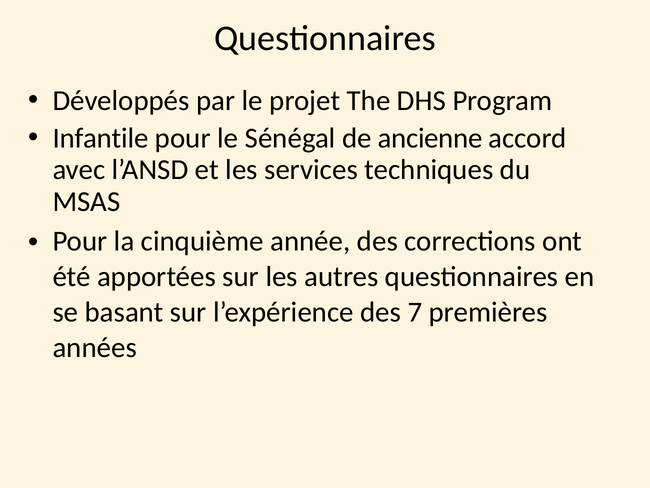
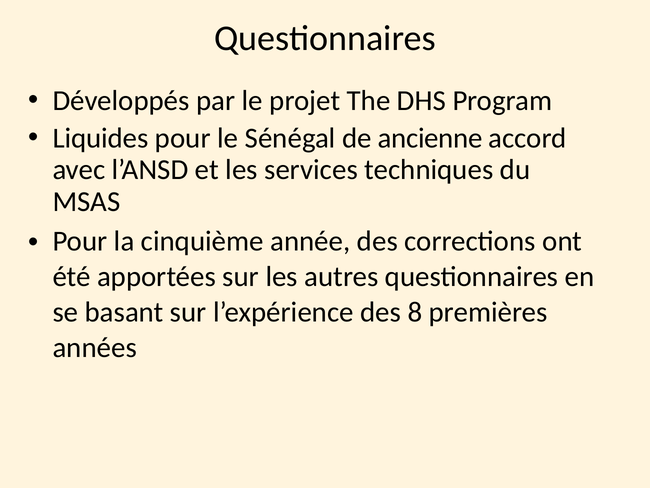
Infantile: Infantile -> Liquides
7: 7 -> 8
